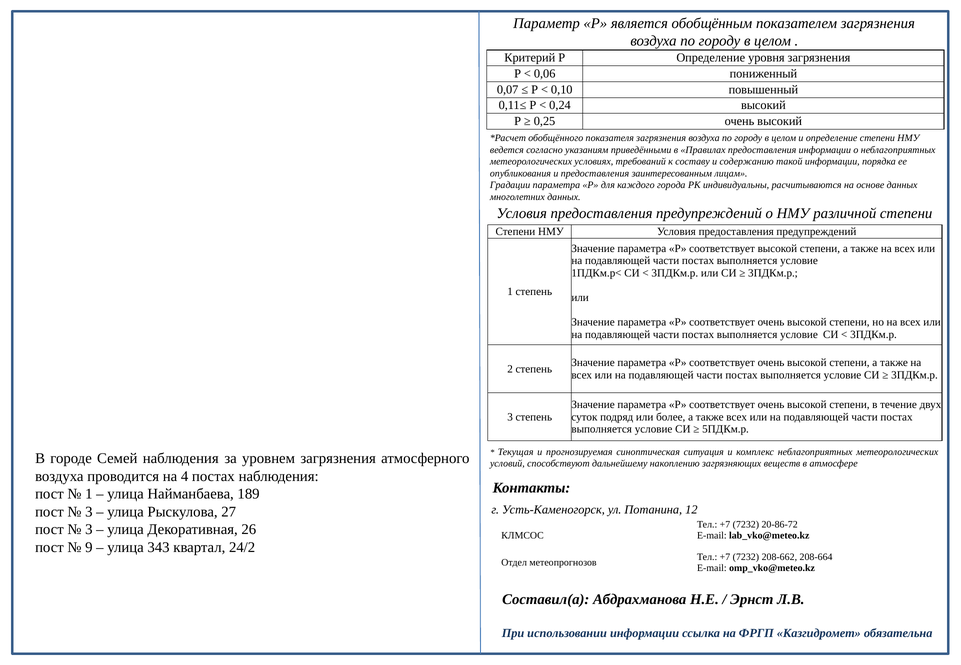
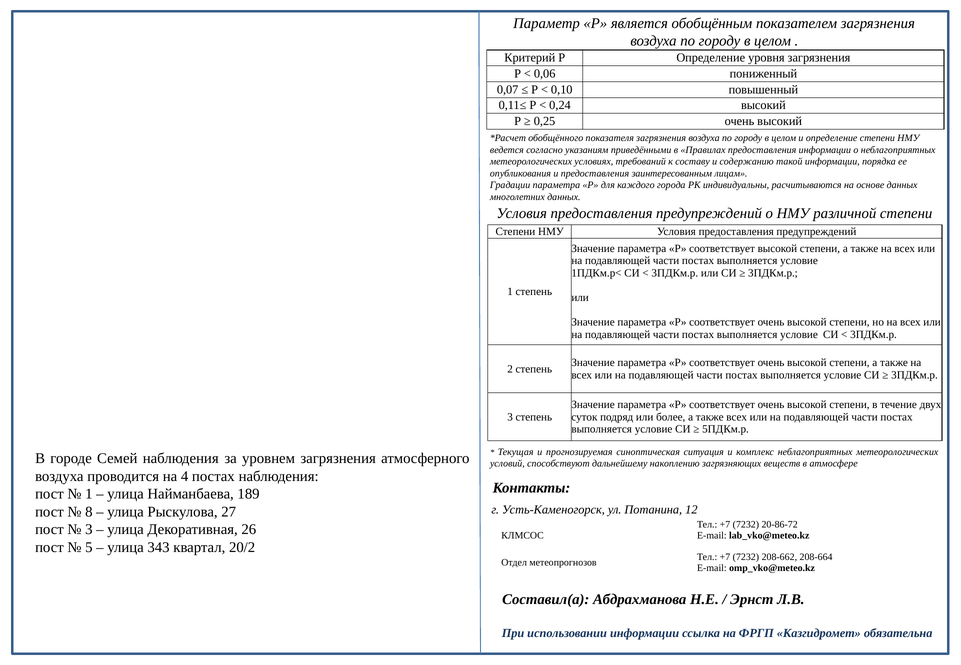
3 at (89, 512): 3 -> 8
9: 9 -> 5
24/2: 24/2 -> 20/2
